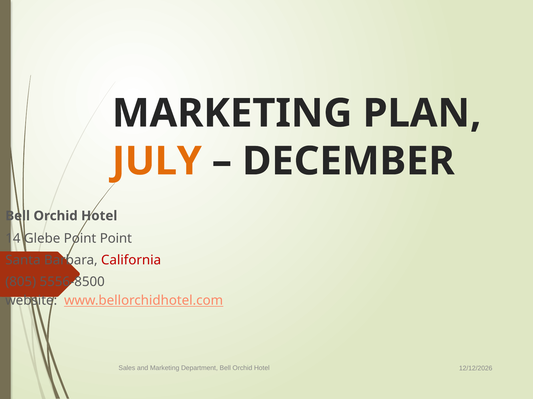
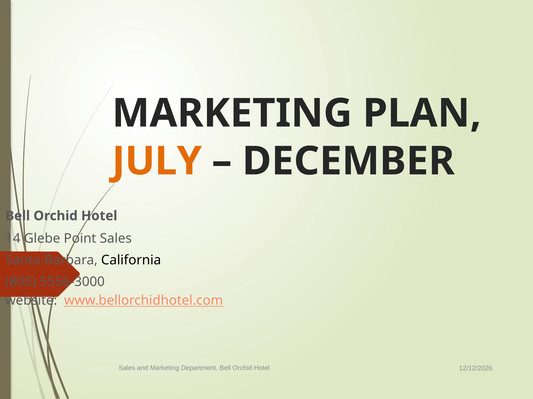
Point Point: Point -> Sales
California colour: red -> black
5556-8500: 5556-8500 -> 5556-3000
